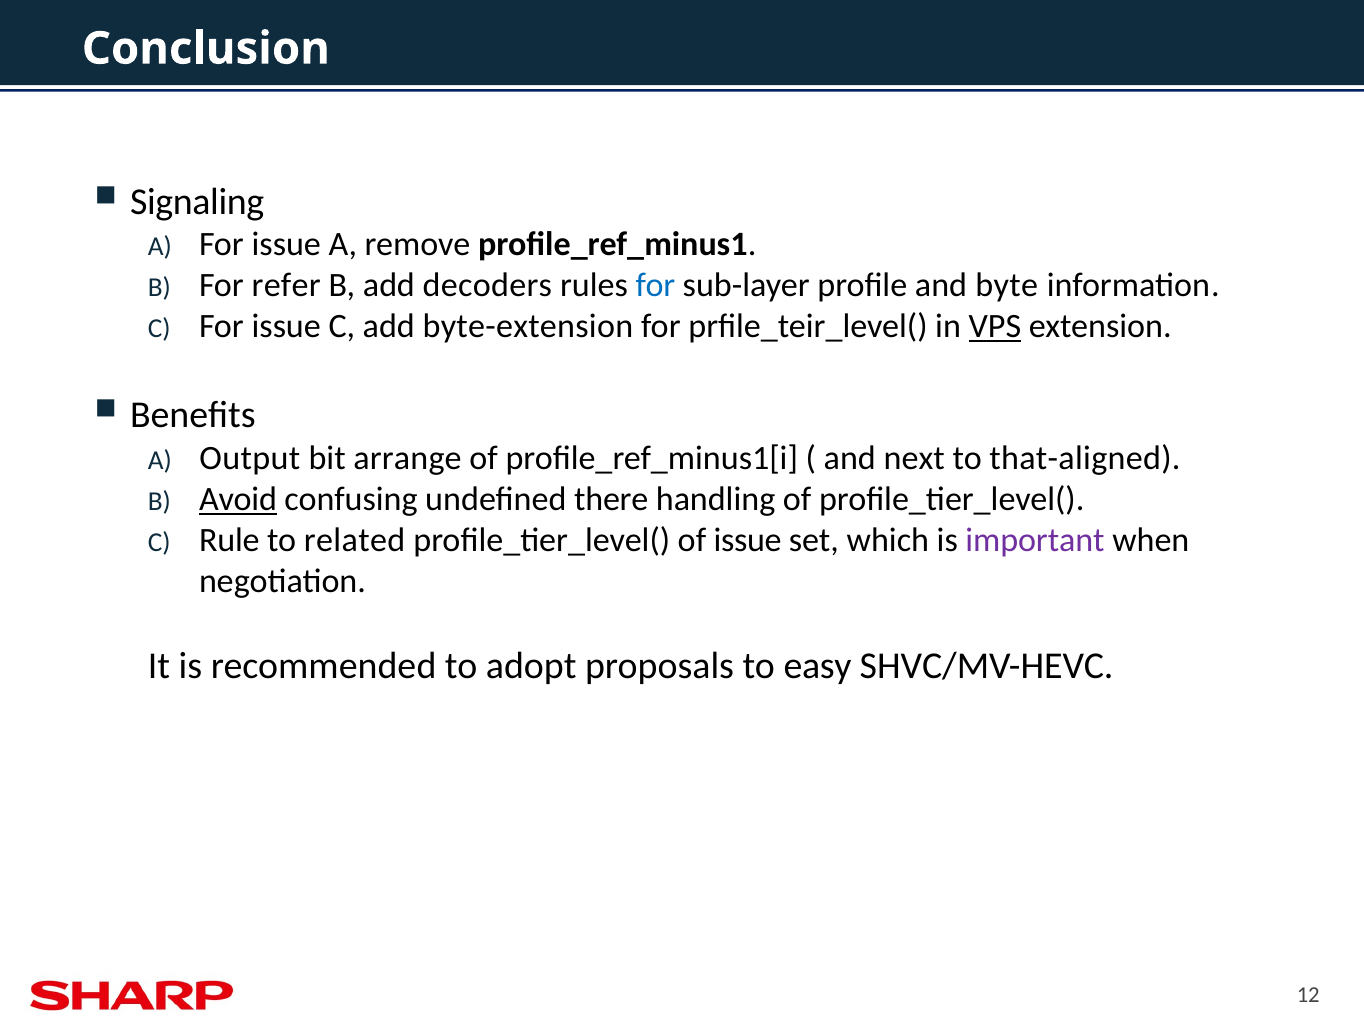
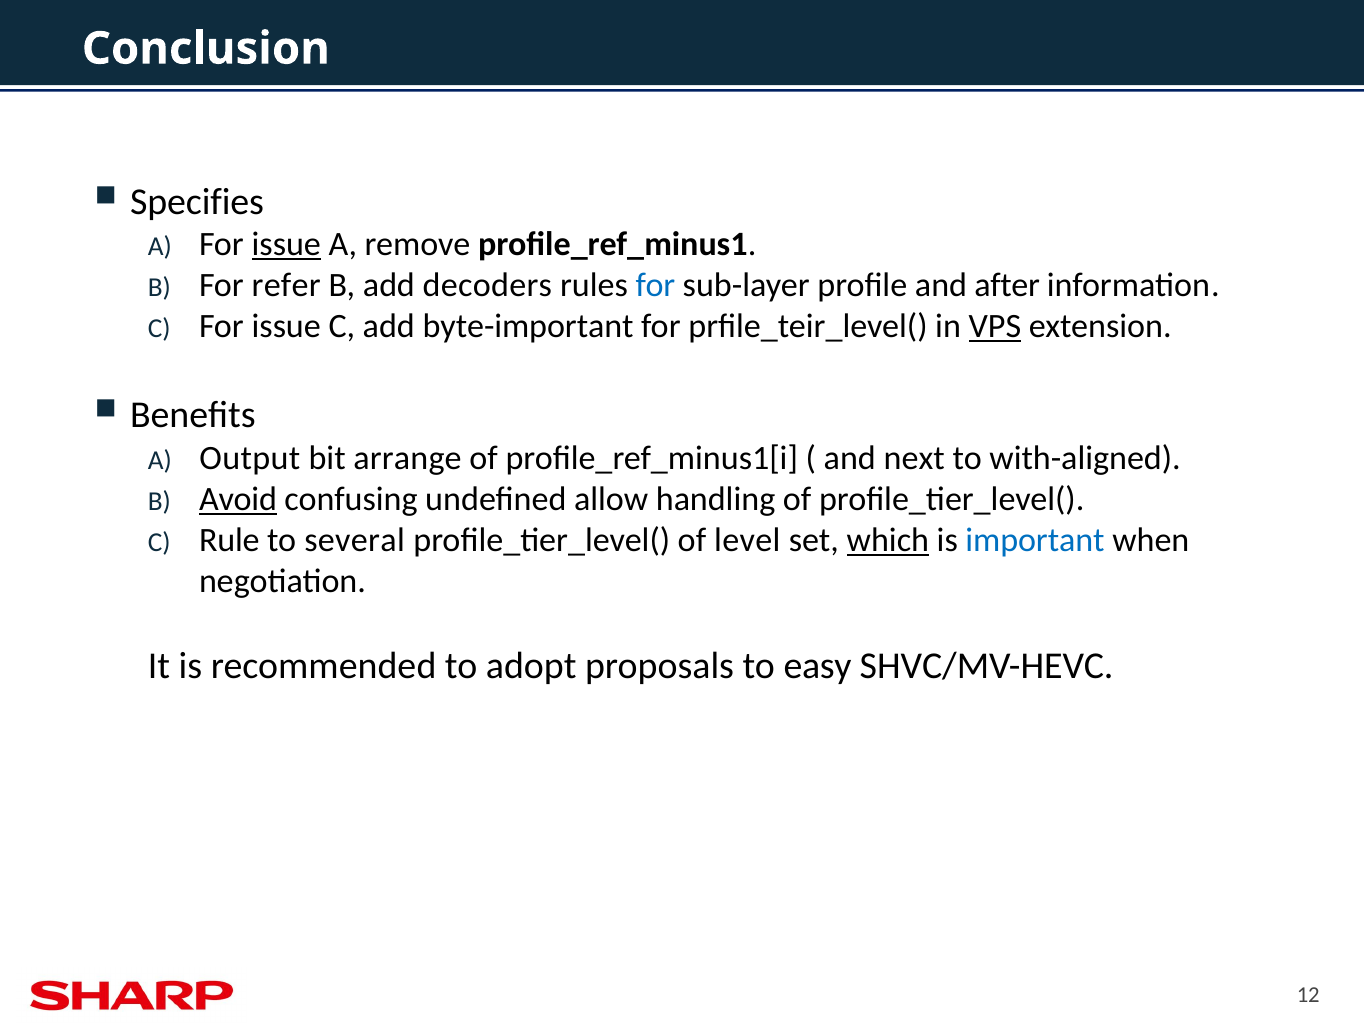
Signaling: Signaling -> Specifies
issue at (286, 245) underline: none -> present
byte: byte -> after
byte-extension: byte-extension -> byte-important
that-aligned: that-aligned -> with-aligned
there: there -> allow
related: related -> several
of issue: issue -> level
which underline: none -> present
important colour: purple -> blue
